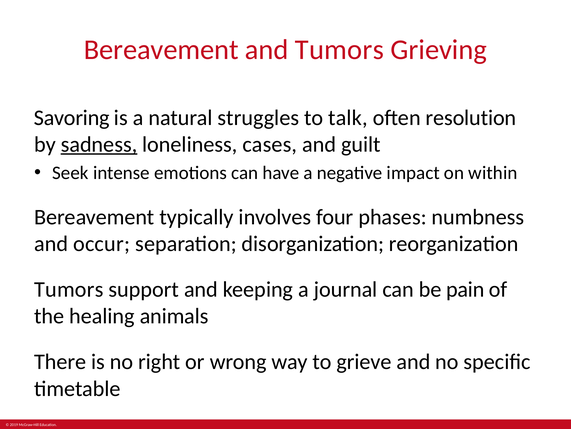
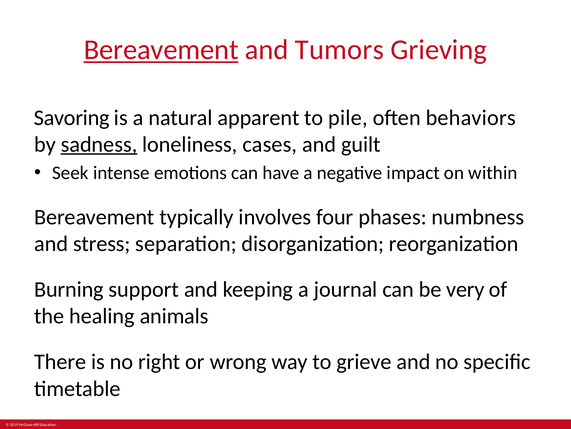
Bereavement at (161, 50) underline: none -> present
struggles: struggles -> apparent
talk: talk -> pile
resolution: resolution -> behaviors
occur: occur -> stress
Tumors at (69, 289): Tumors -> Burning
pain: pain -> very
